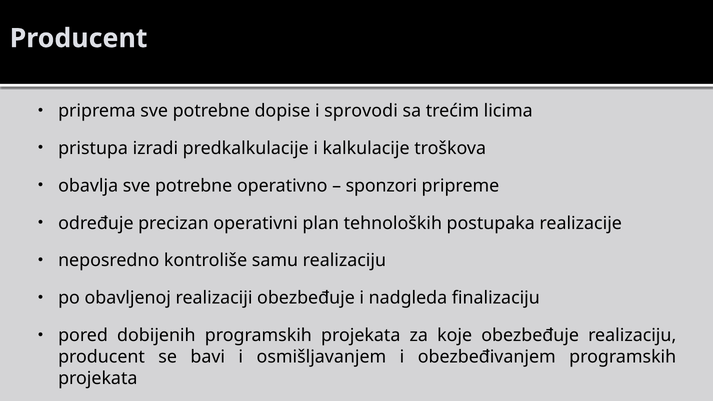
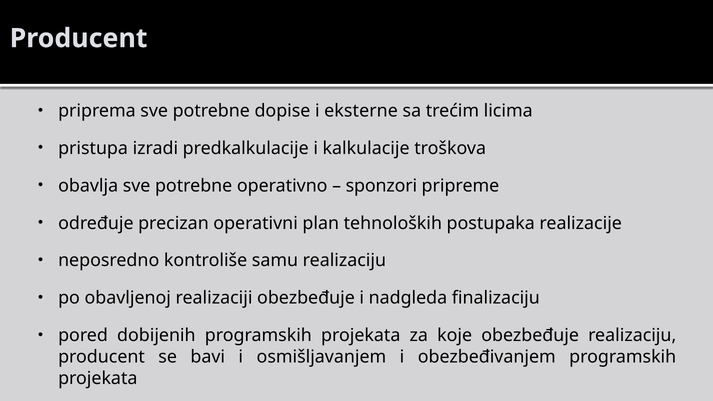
sprovodi: sprovodi -> eksterne
